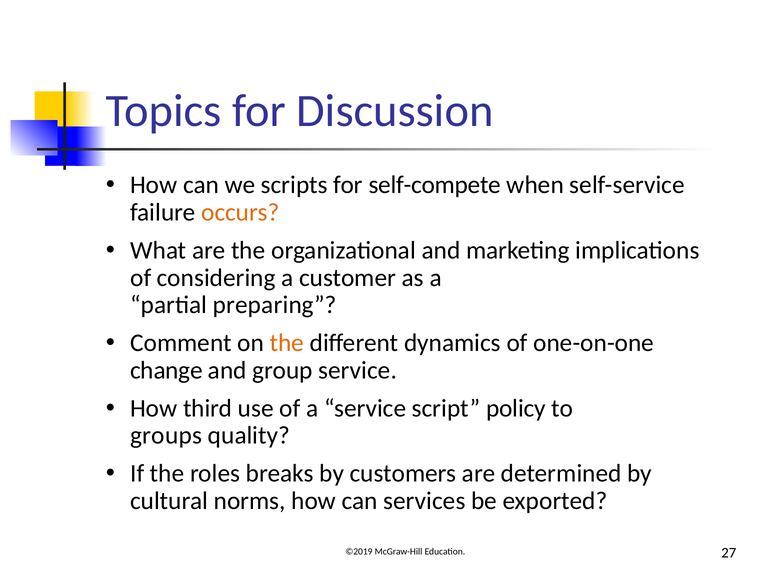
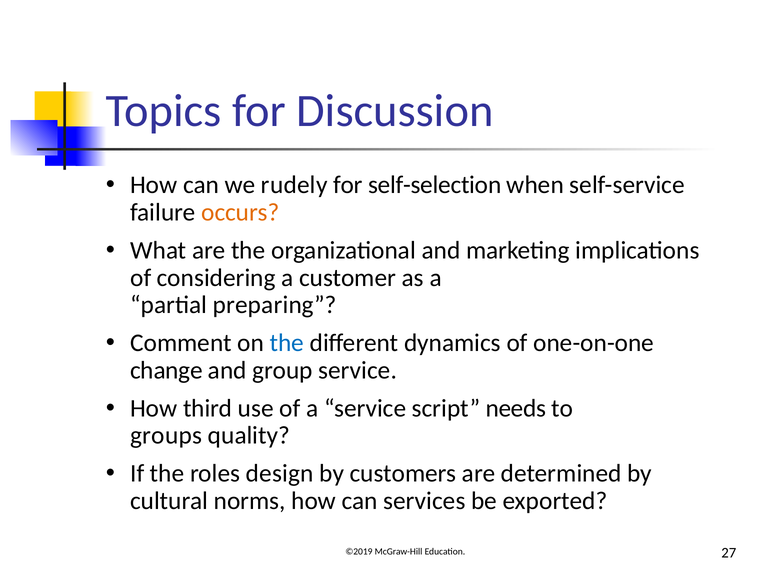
scripts: scripts -> rudely
self-compete: self-compete -> self-selection
the at (287, 343) colour: orange -> blue
policy: policy -> needs
breaks: breaks -> design
